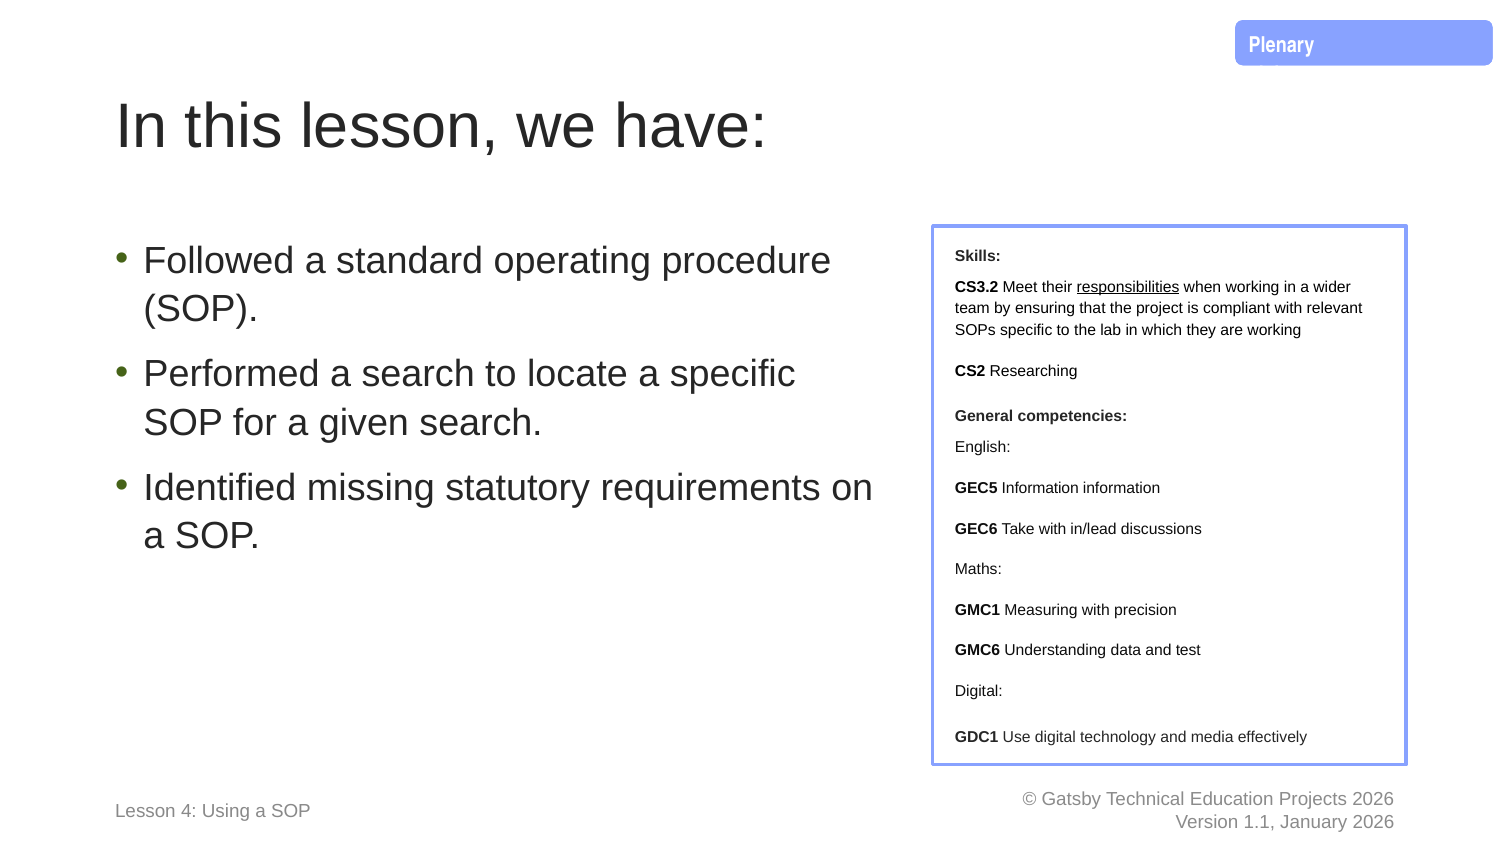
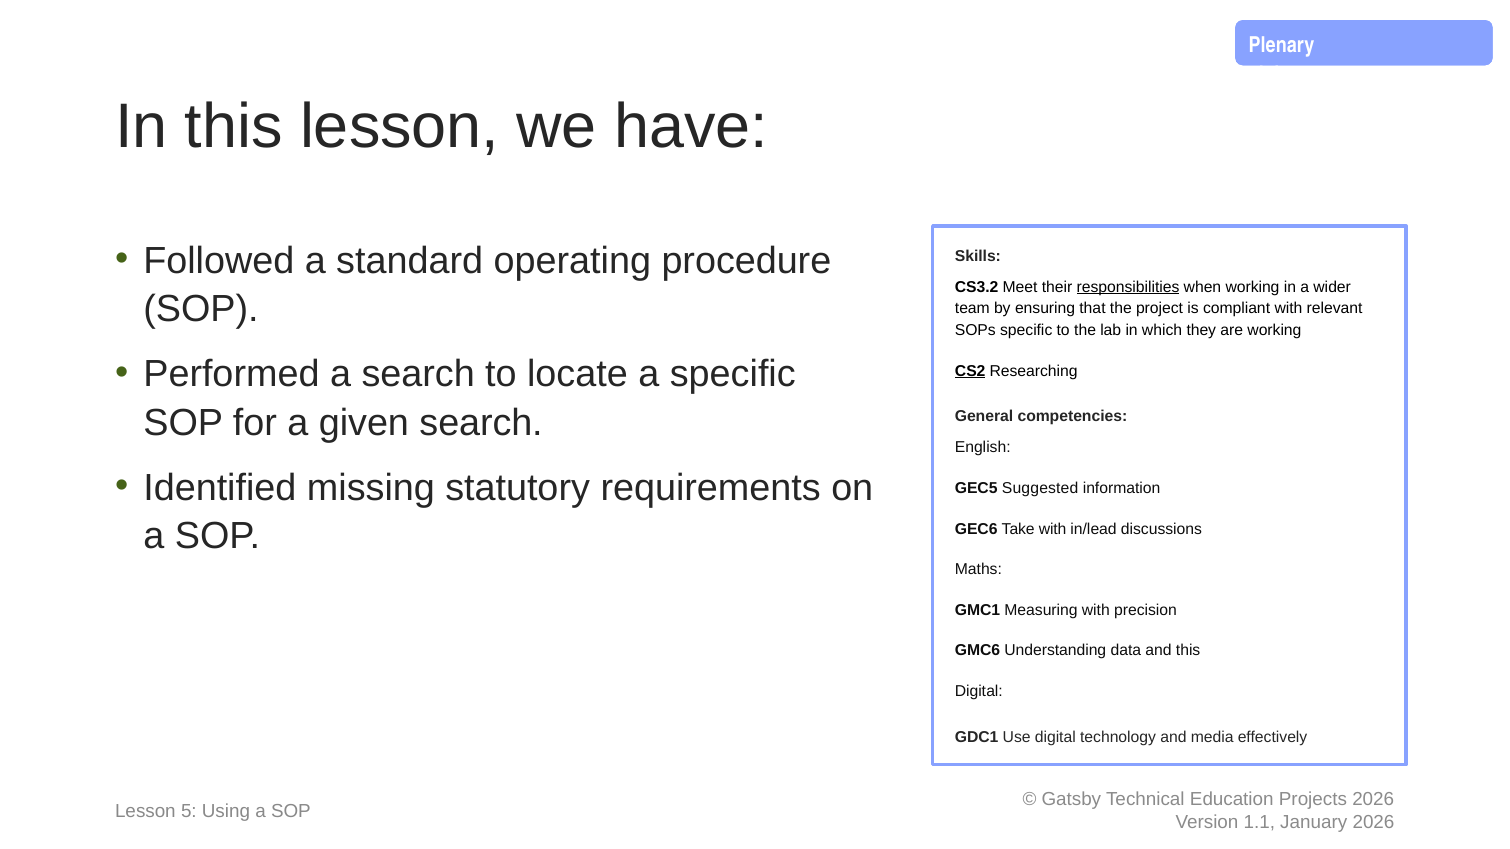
CS2 underline: none -> present
GEC5 Information: Information -> Suggested
and test: test -> this
4: 4 -> 5
